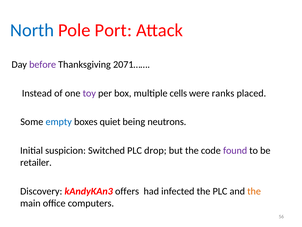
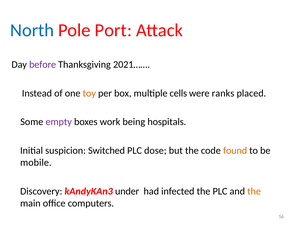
2071……: 2071…… -> 2021……
toy colour: purple -> orange
empty colour: blue -> purple
quiet: quiet -> work
neutrons: neutrons -> hospitals
drop: drop -> dose
found colour: purple -> orange
retailer: retailer -> mobile
offers: offers -> under
